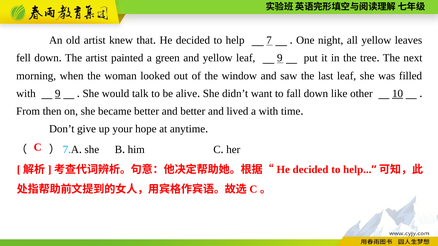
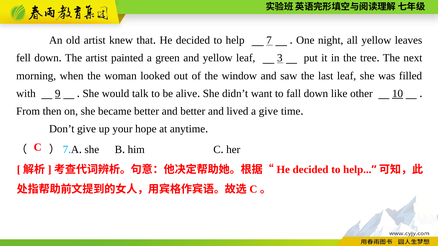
leaf 9: 9 -> 3
a with: with -> give
